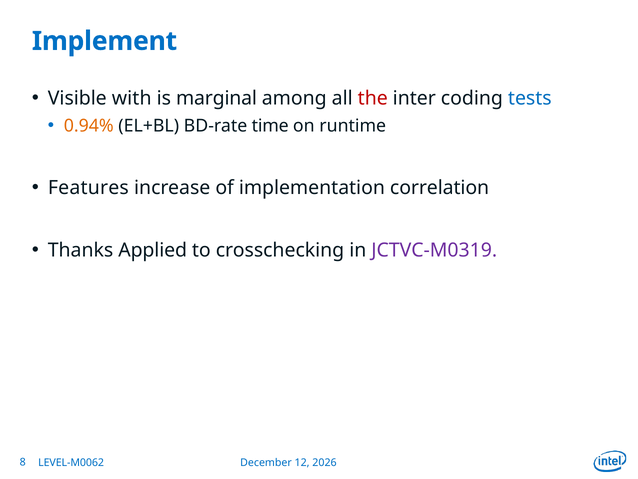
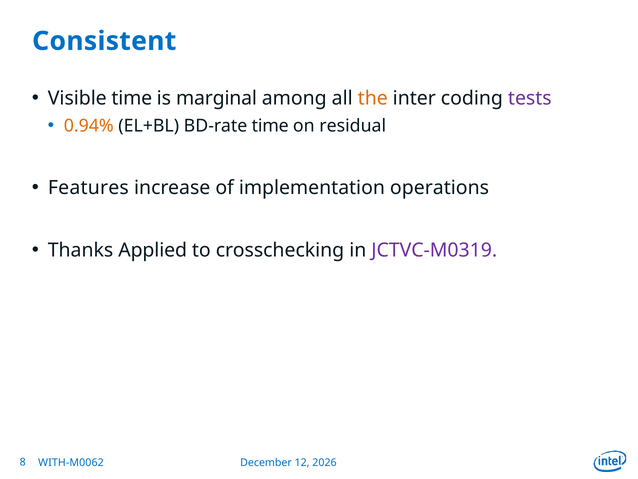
Implement: Implement -> Consistent
Visible with: with -> time
the colour: red -> orange
tests colour: blue -> purple
runtime: runtime -> residual
correlation: correlation -> operations
LEVEL-M0062: LEVEL-M0062 -> WITH-M0062
